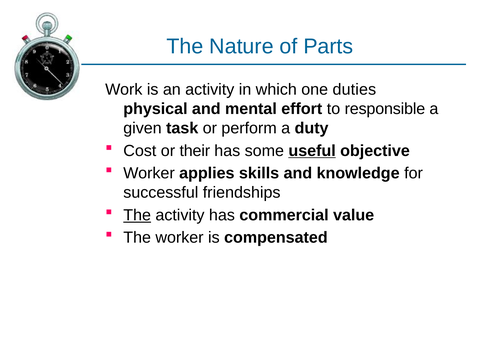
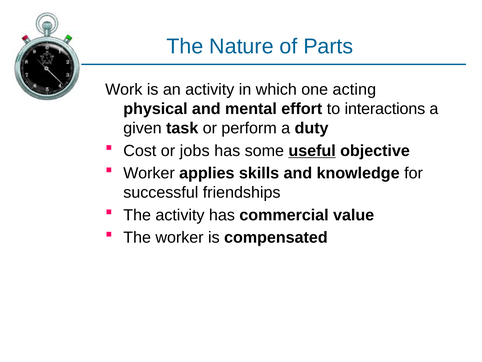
duties: duties -> acting
responsible: responsible -> interactions
their: their -> jobs
The at (137, 215) underline: present -> none
